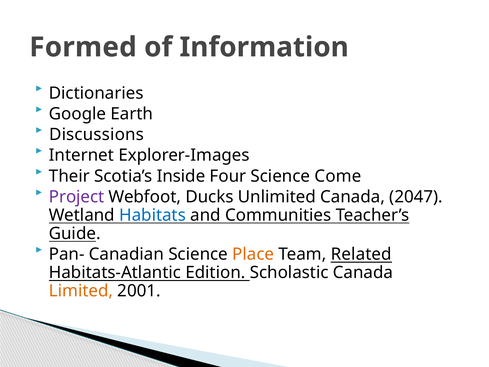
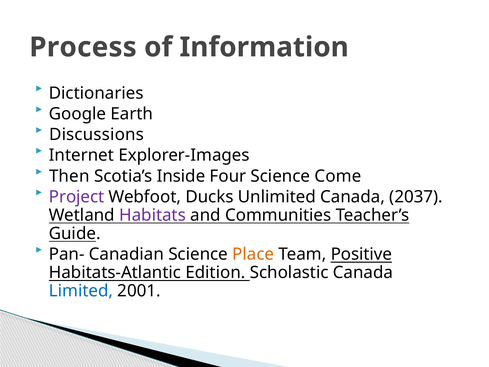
Formed: Formed -> Process
Their: Their -> Then
2047: 2047 -> 2037
Habitats colour: blue -> purple
Related: Related -> Positive
Limited colour: orange -> blue
